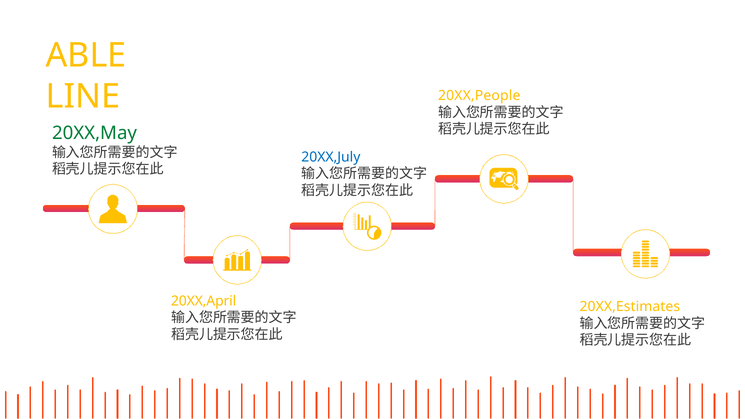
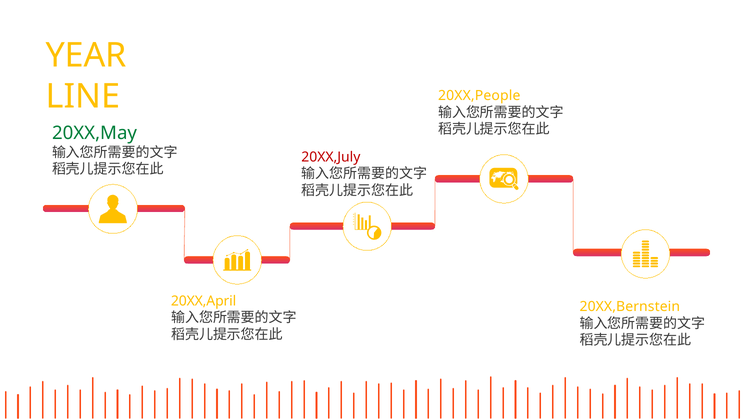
ABLE: ABLE -> YEAR
20XX,July colour: blue -> red
20XX,Estimates: 20XX,Estimates -> 20XX,Bernstein
